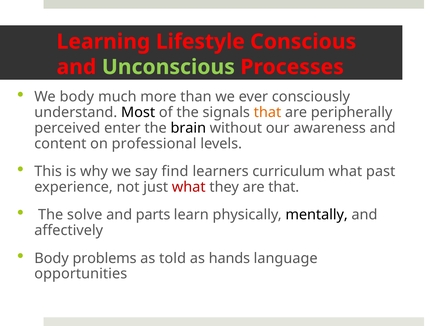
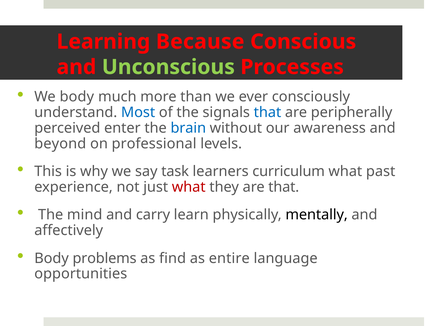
Lifestyle: Lifestyle -> Because
Most colour: black -> blue
that at (267, 113) colour: orange -> blue
brain colour: black -> blue
content: content -> beyond
find: find -> task
solve: solve -> mind
parts: parts -> carry
told: told -> find
hands: hands -> entire
